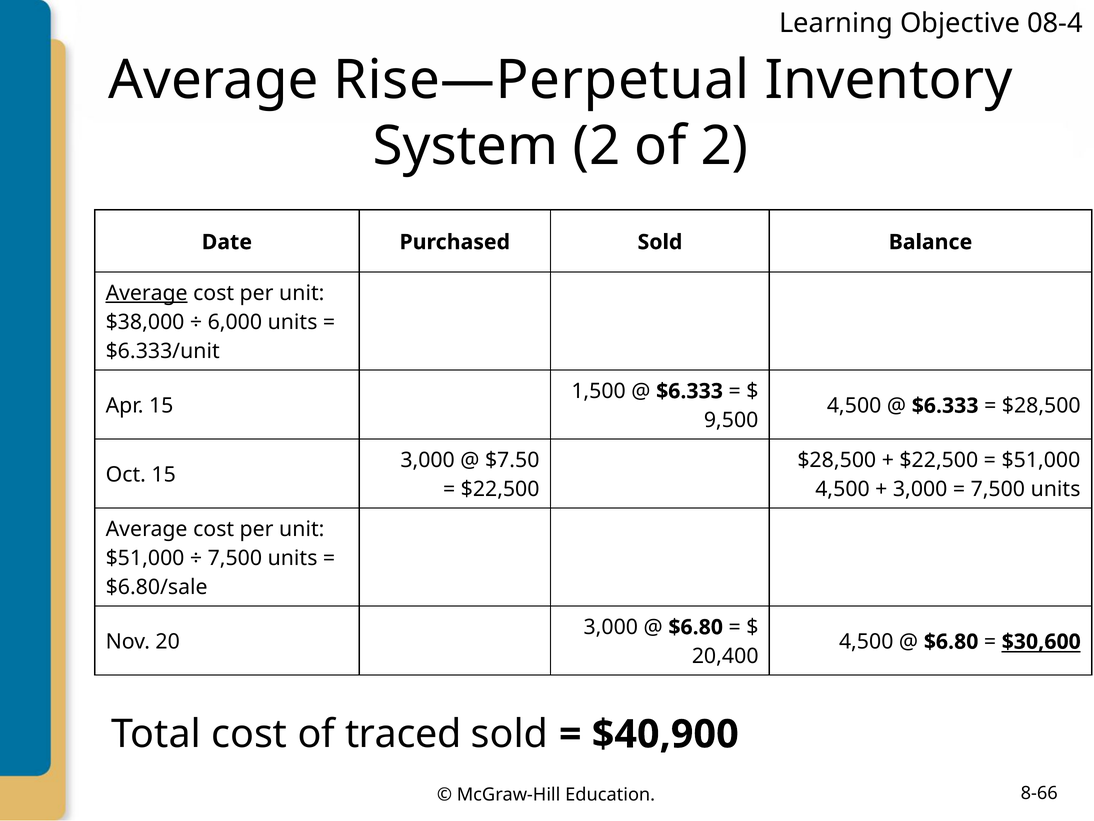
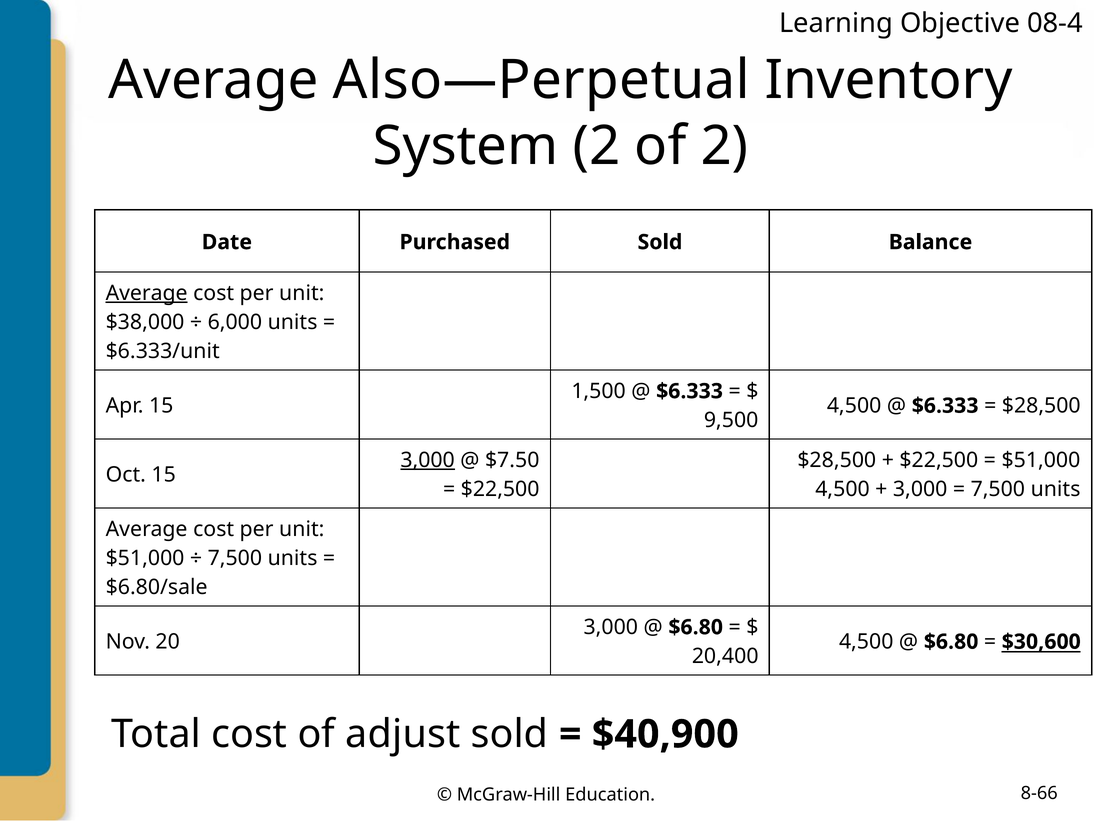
Rise—Perpetual: Rise—Perpetual -> Also—Perpetual
3,000 at (428, 460) underline: none -> present
traced: traced -> adjust
